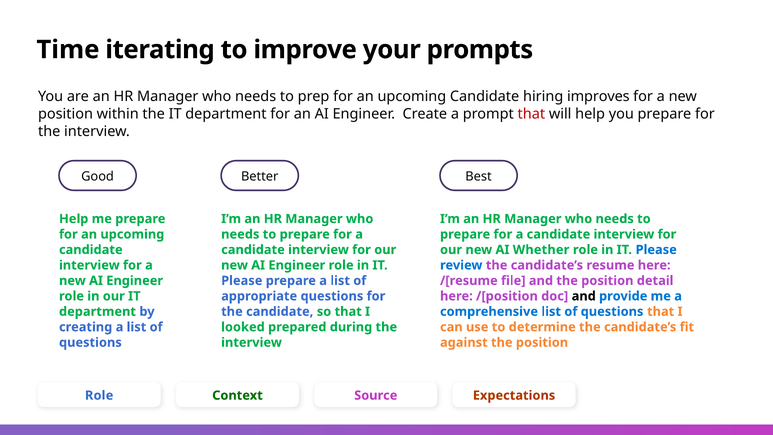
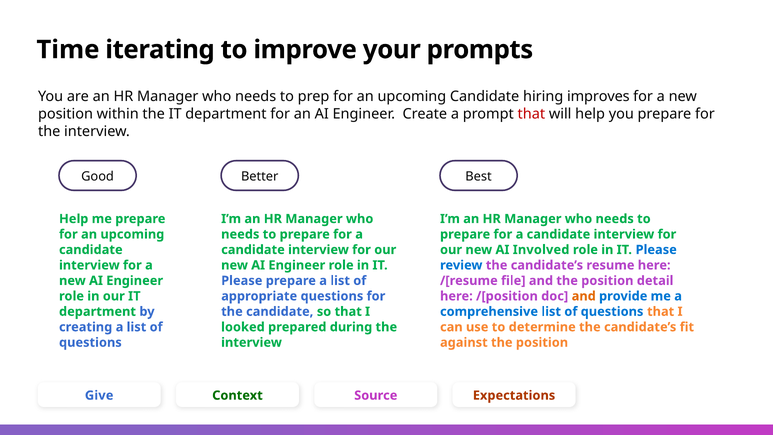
Whether: Whether -> Involved
and at (584, 296) colour: black -> orange
Role at (99, 395): Role -> Give
